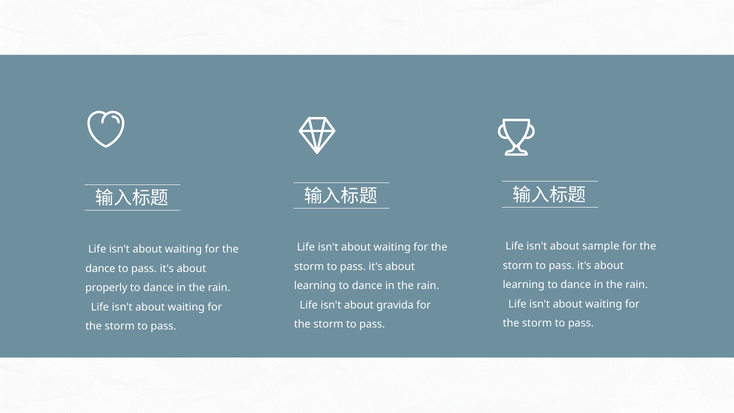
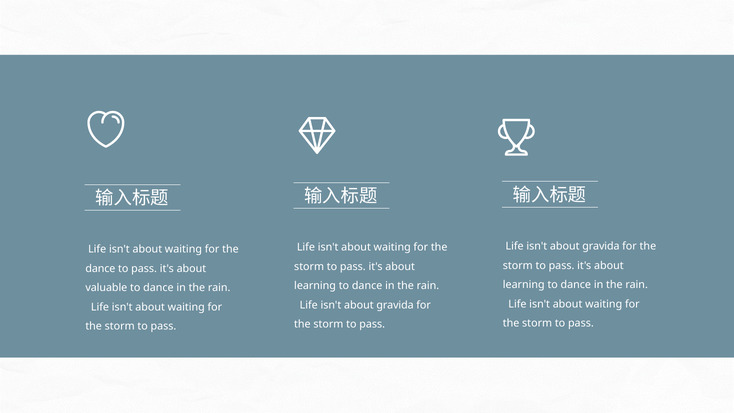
sample at (601, 246): sample -> gravida
properly: properly -> valuable
